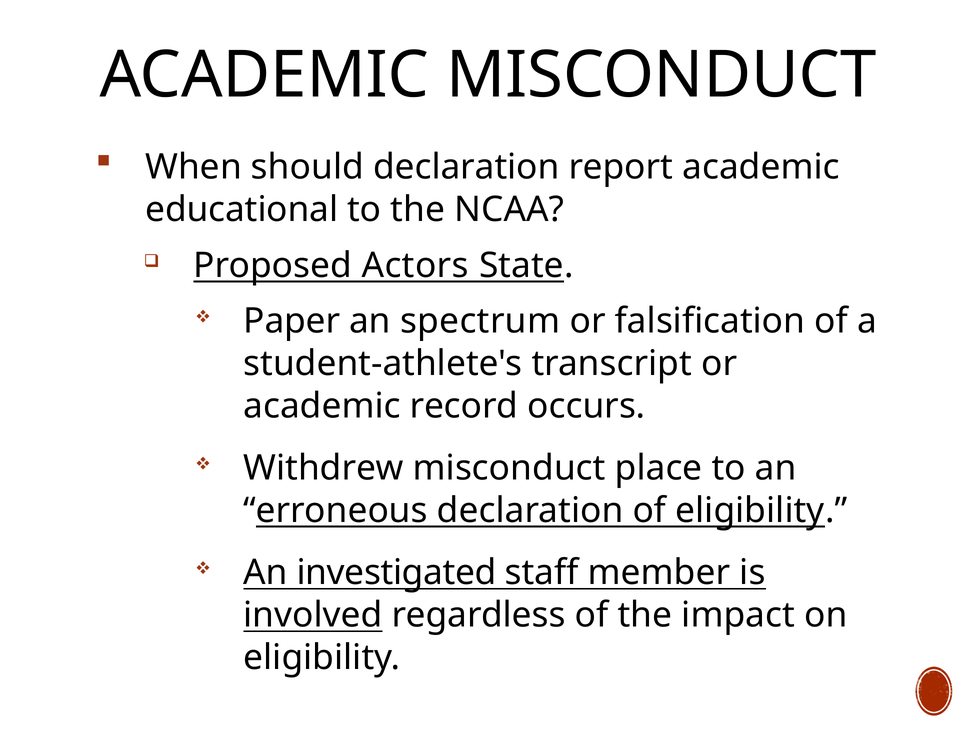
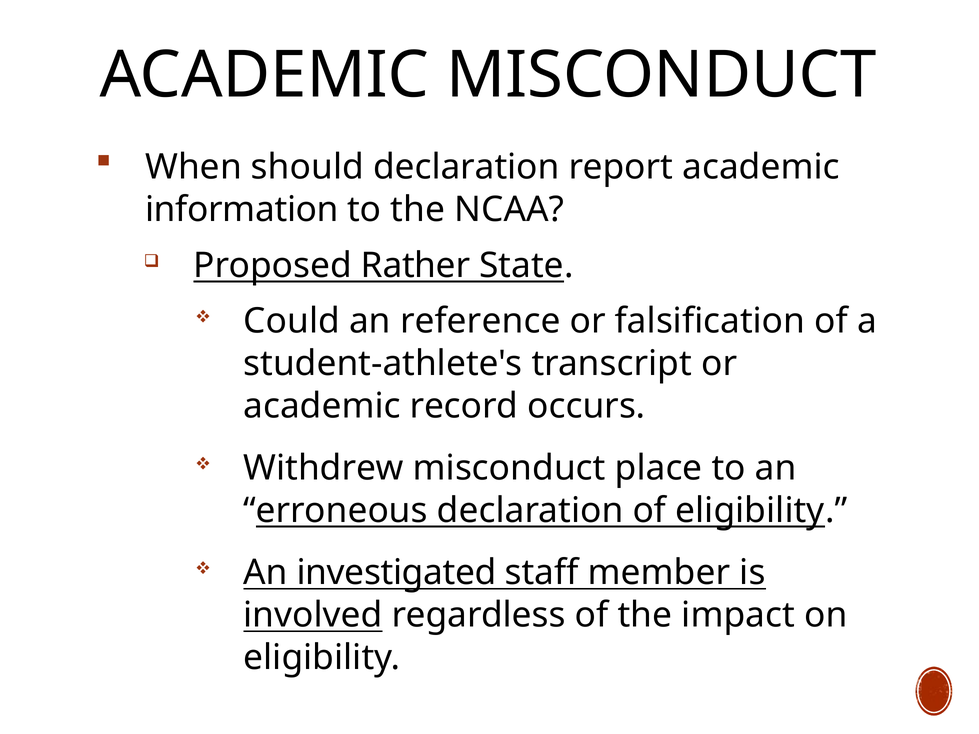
educational: educational -> information
Actors: Actors -> Rather
Paper: Paper -> Could
spectrum: spectrum -> reference
